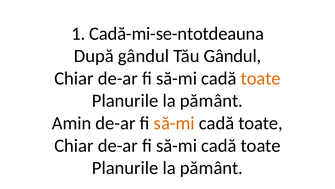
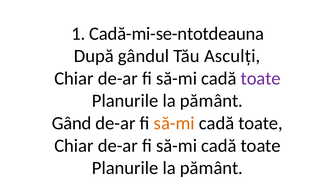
Tău Gândul: Gândul -> Asculți
toate at (261, 78) colour: orange -> purple
Amin: Amin -> Gând
